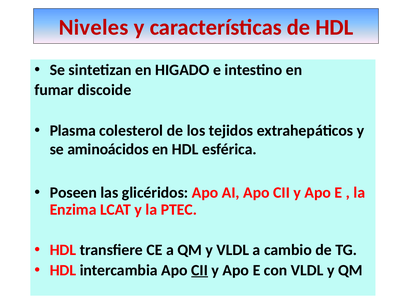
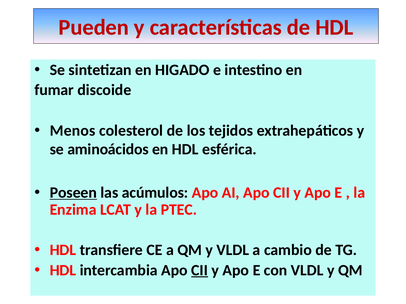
Niveles: Niveles -> Pueden
Plasma: Plasma -> Menos
Poseen underline: none -> present
glicéridos: glicéridos -> acúmulos
